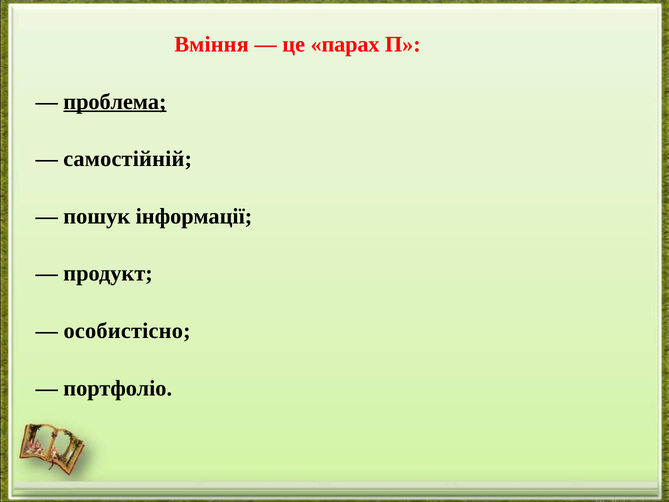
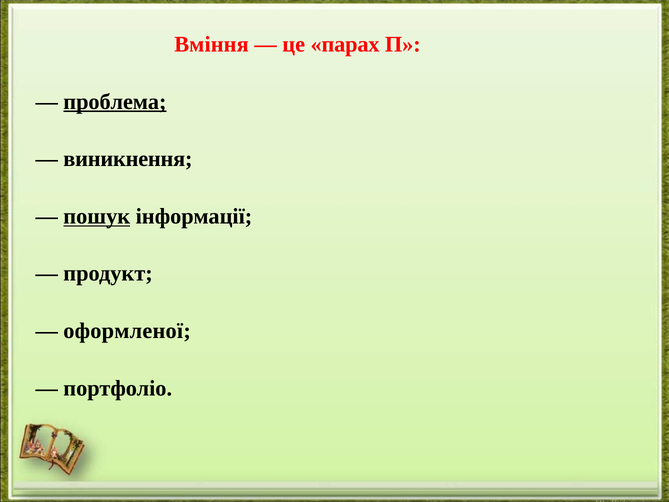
самостійній: самостійній -> виникнення
пошук underline: none -> present
особистісно: особистісно -> оформленої
